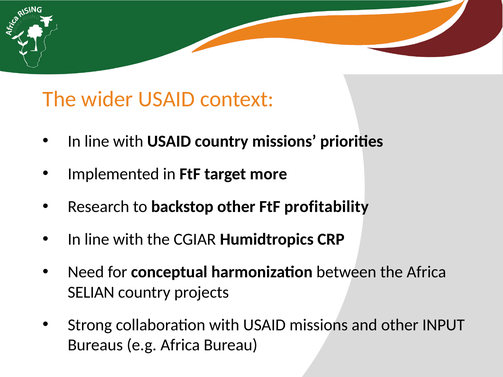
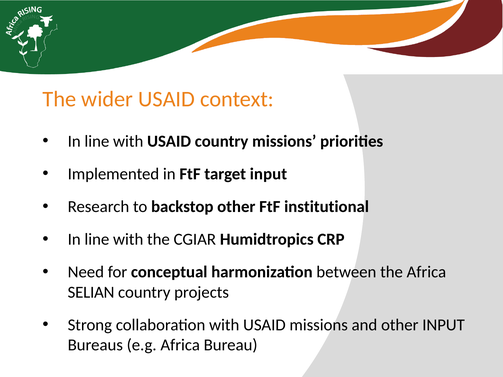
target more: more -> input
profitability: profitability -> institutional
